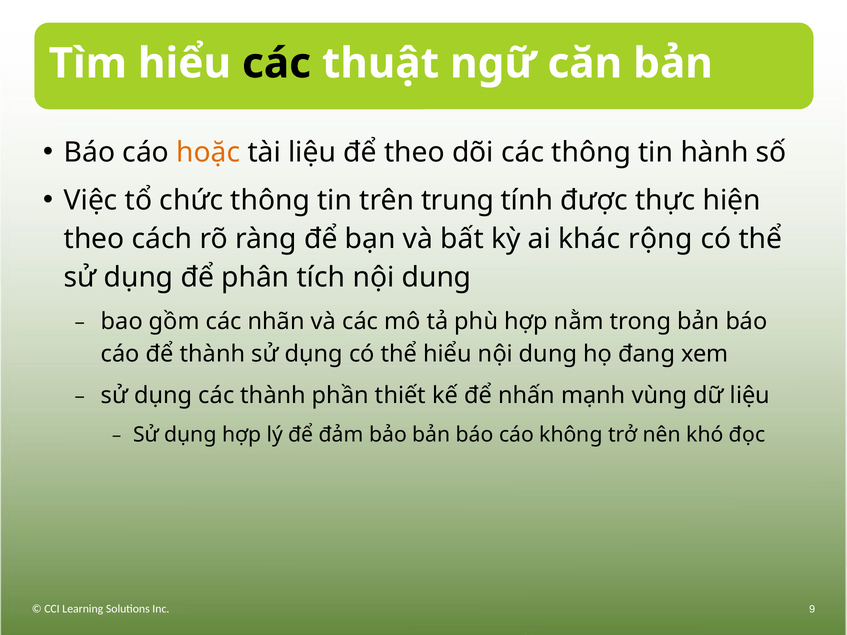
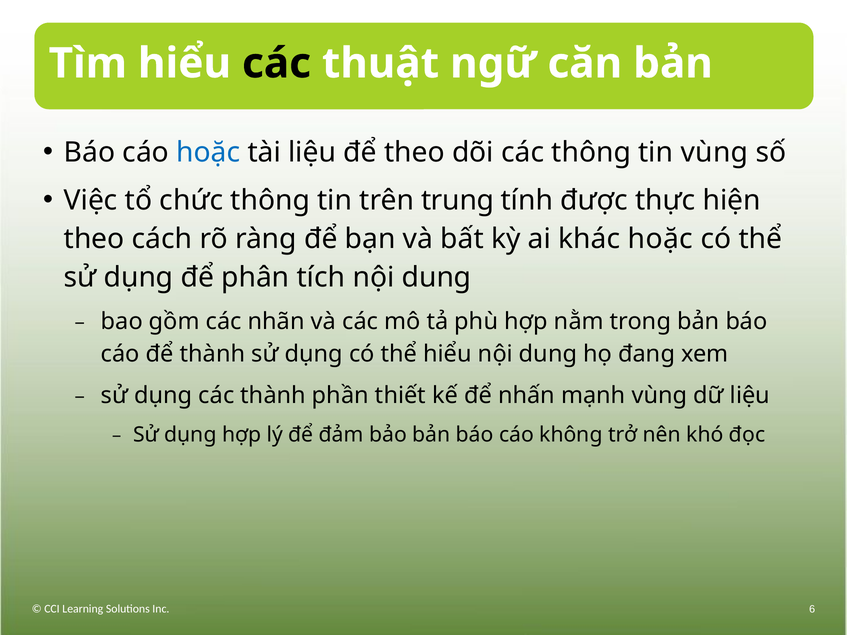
hoặc at (208, 152) colour: orange -> blue
tin hành: hành -> vùng
khác rộng: rộng -> hoặc
9: 9 -> 6
